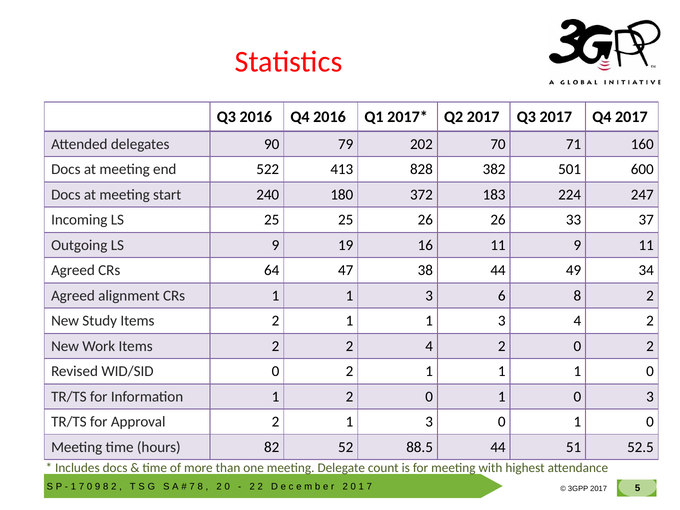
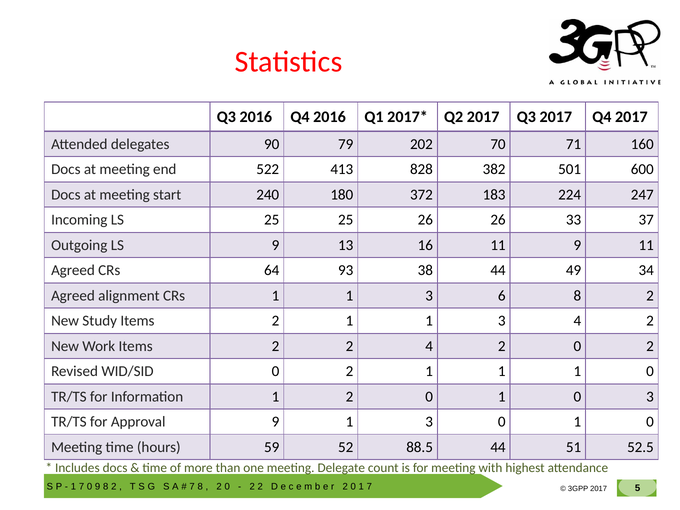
19: 19 -> 13
47: 47 -> 93
Approval 2: 2 -> 9
82: 82 -> 59
